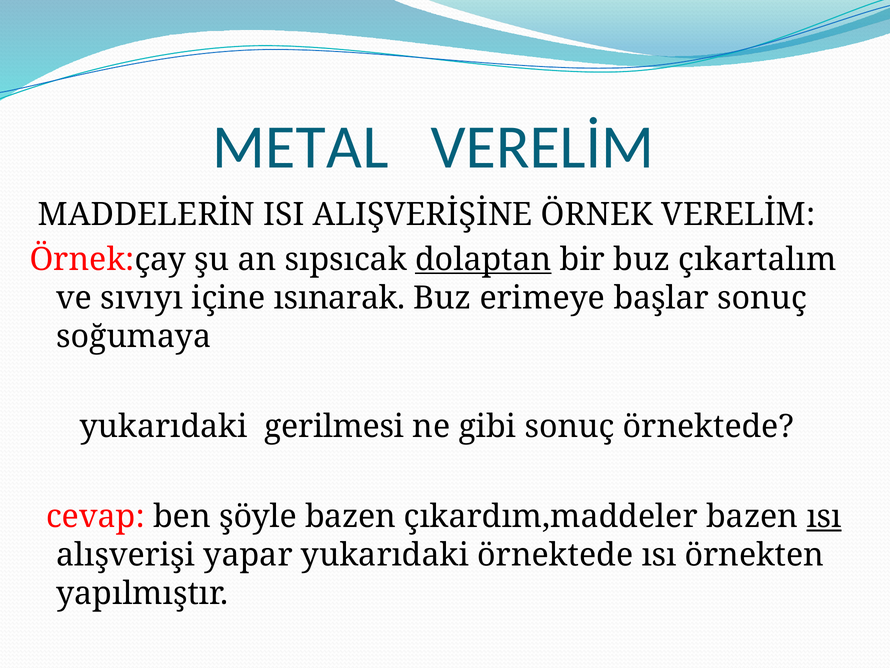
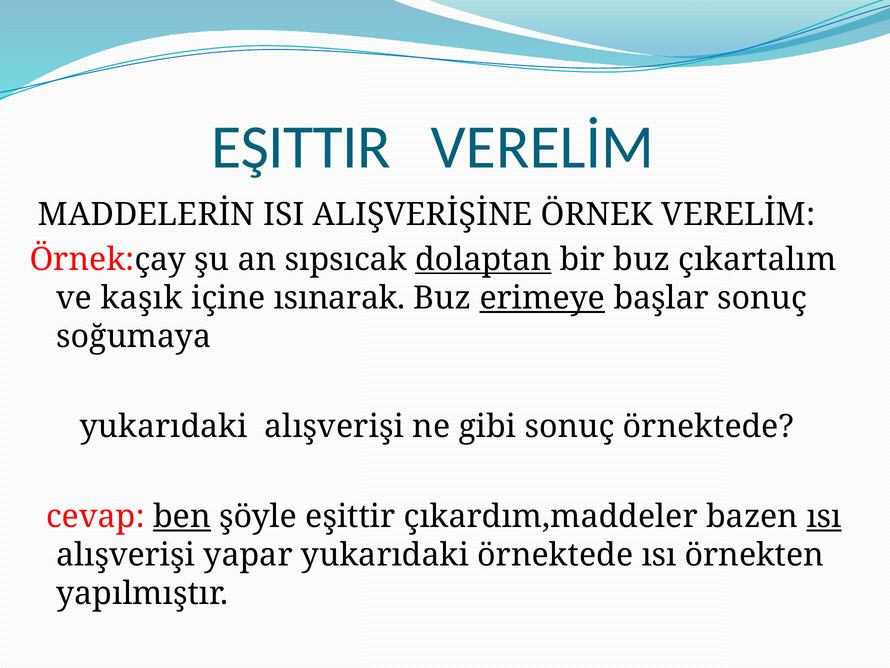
METAL at (300, 147): METAL -> EŞITTIR
sıvıyı: sıvıyı -> kaşık
erimeye underline: none -> present
yukarıdaki gerilmesi: gerilmesi -> alışverişi
ben underline: none -> present
şöyle bazen: bazen -> eşittir
